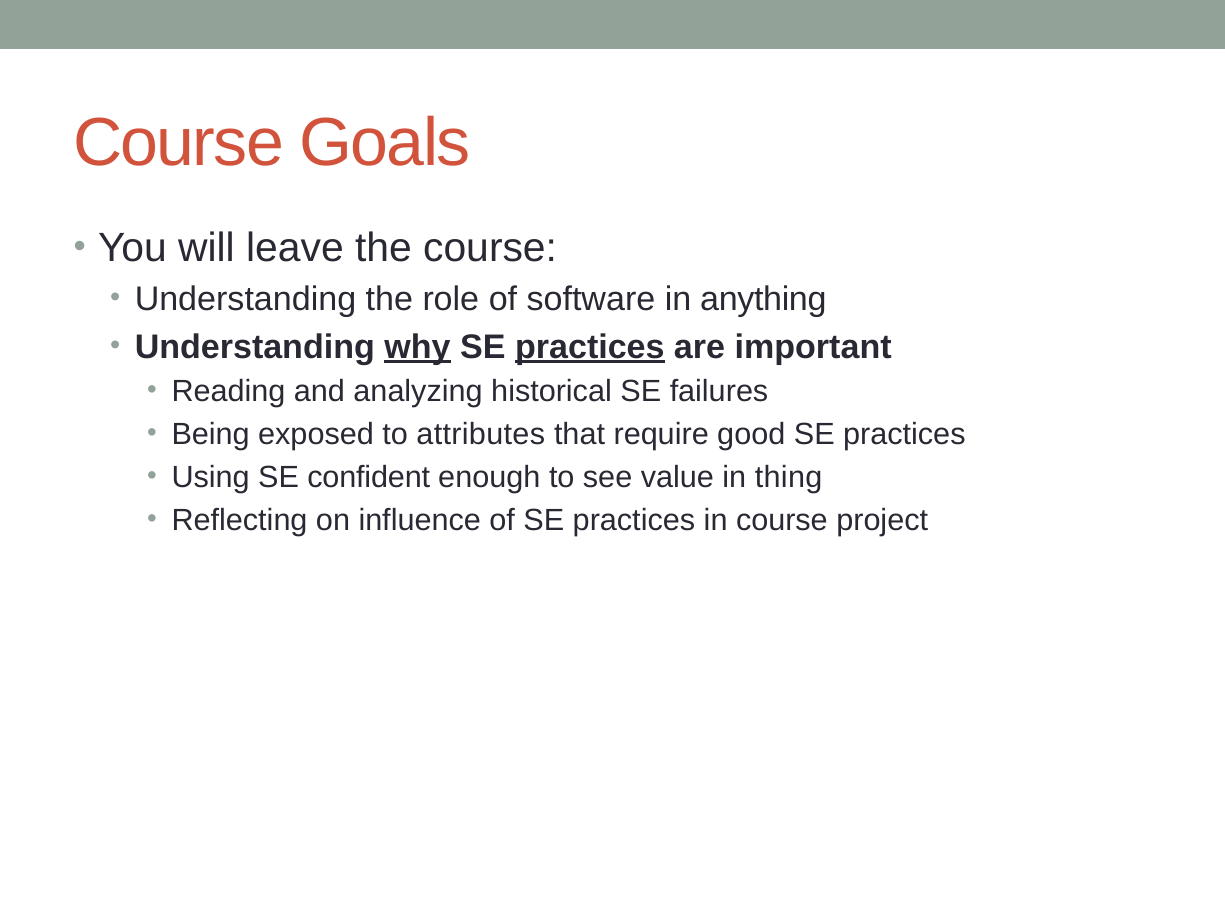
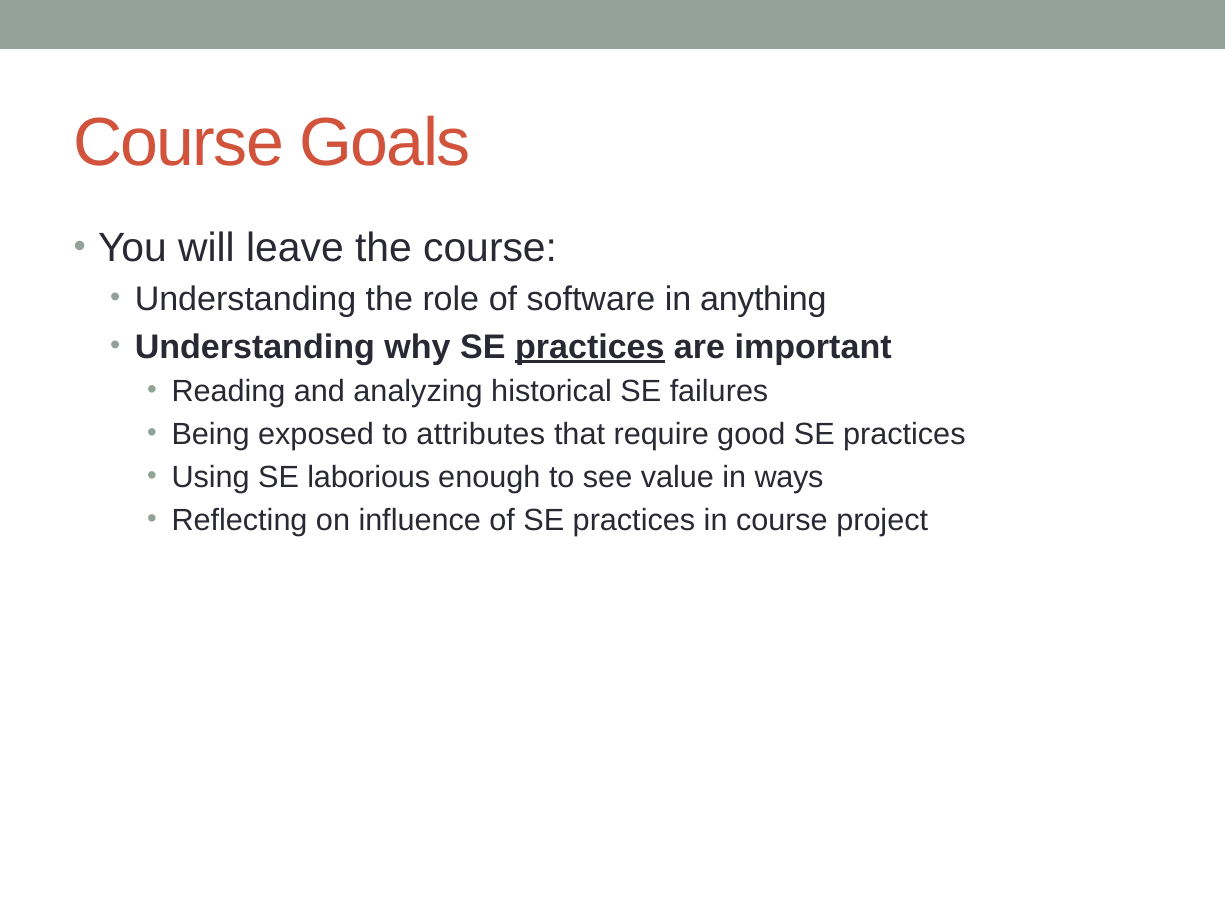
why underline: present -> none
confident: confident -> laborious
thing: thing -> ways
